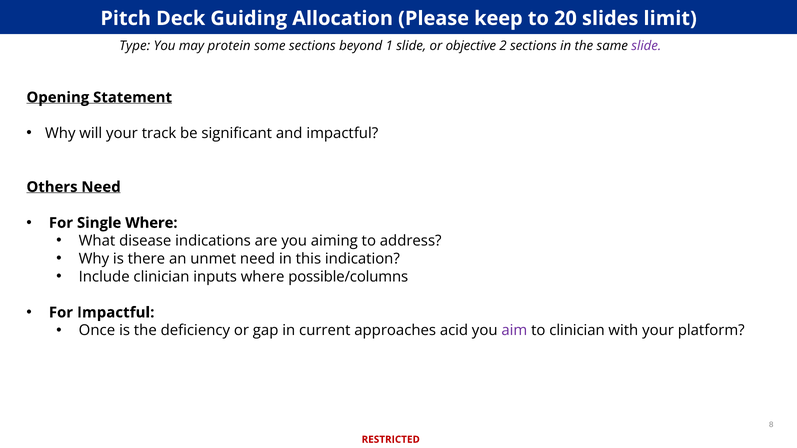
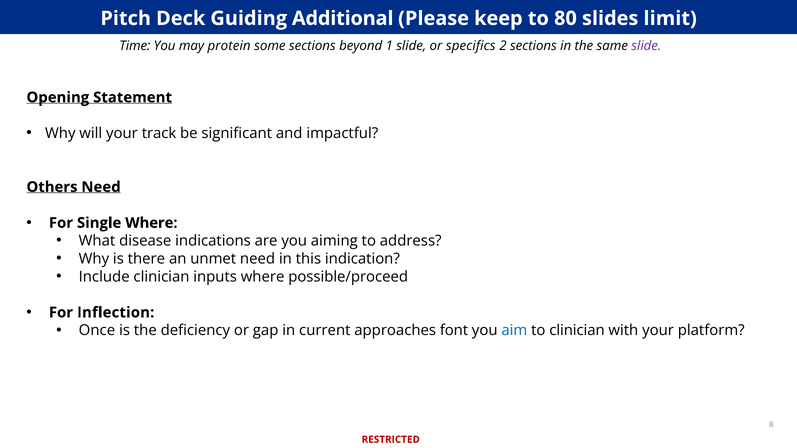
Allocation: Allocation -> Additional
20: 20 -> 80
Type: Type -> Time
objective: objective -> specifics
possible/columns: possible/columns -> possible/proceed
For Impactful: Impactful -> Inflection
acid: acid -> font
aim colour: purple -> blue
